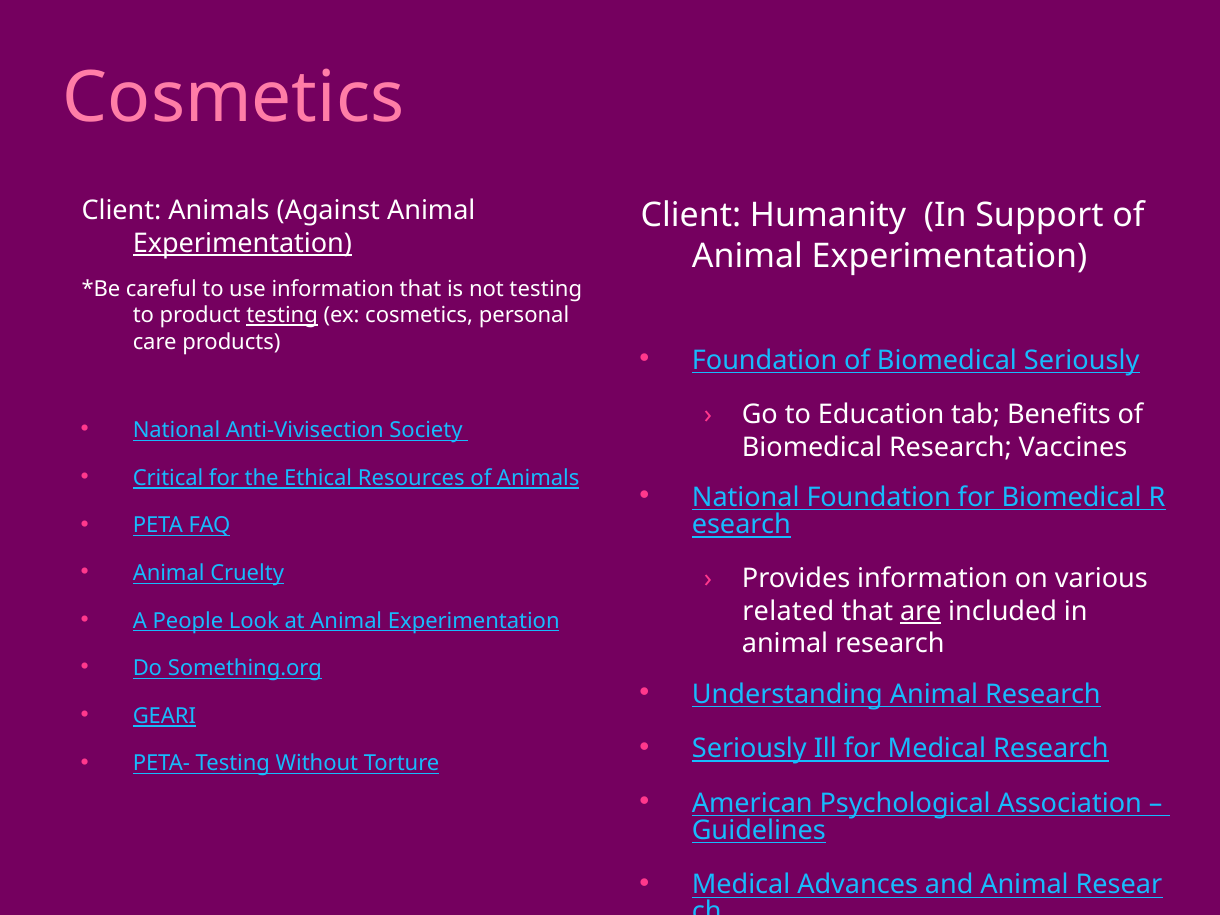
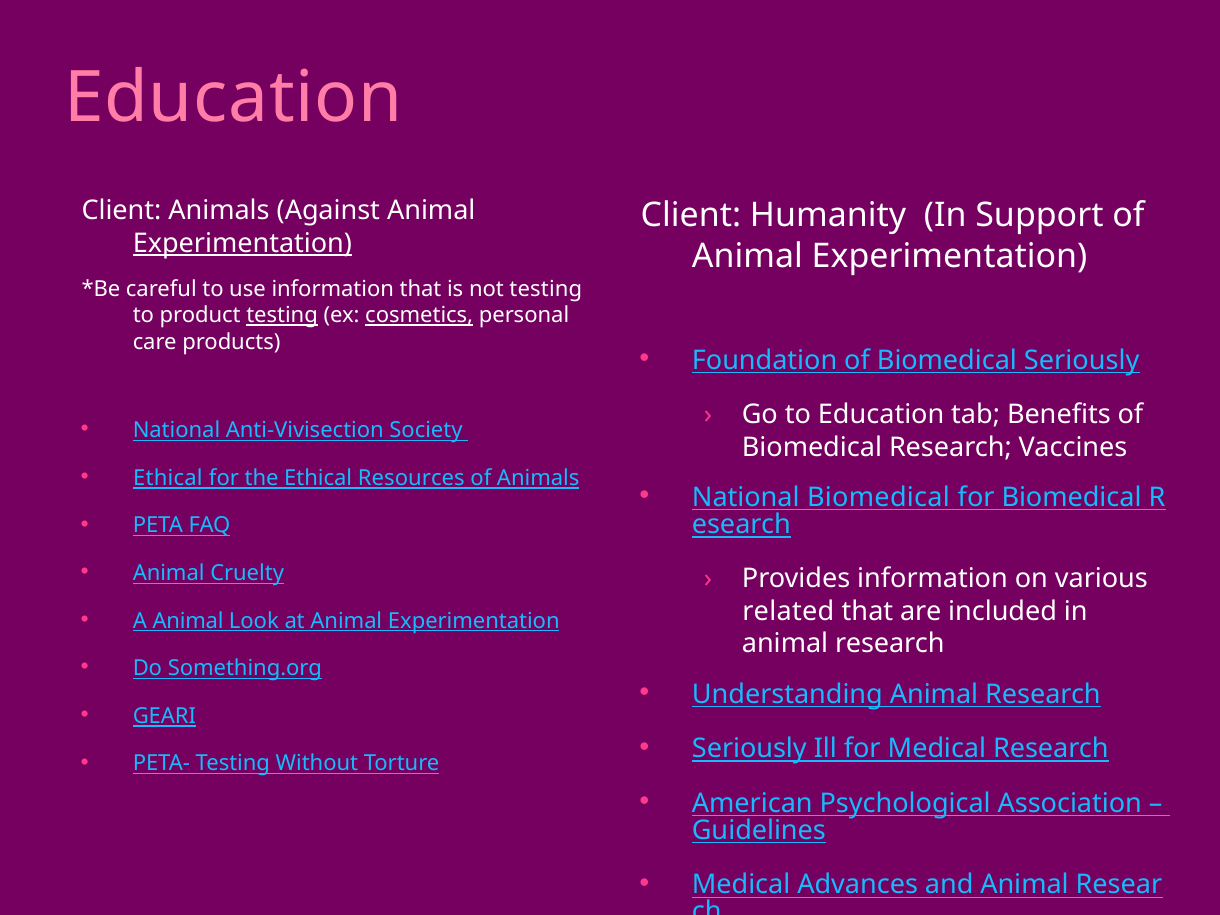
Cosmetics at (234, 98): Cosmetics -> Education
cosmetics at (419, 316) underline: none -> present
Critical at (168, 478): Critical -> Ethical
National Foundation: Foundation -> Biomedical
are underline: present -> none
A People: People -> Animal
